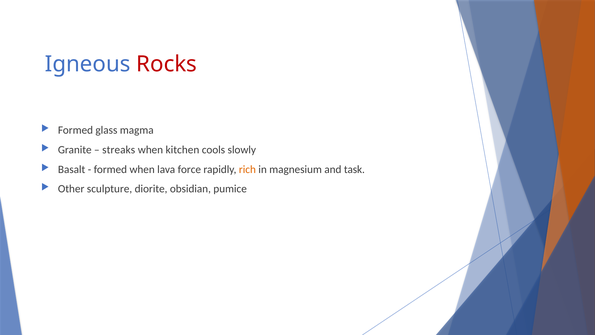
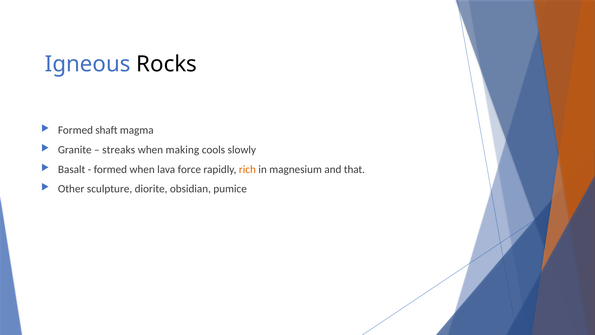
Rocks colour: red -> black
glass: glass -> shaft
kitchen: kitchen -> making
task: task -> that
